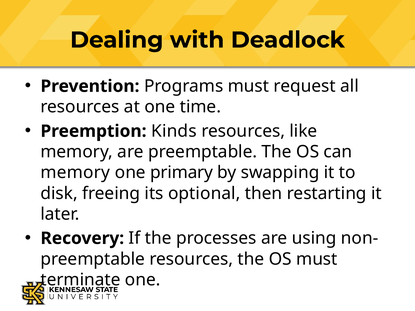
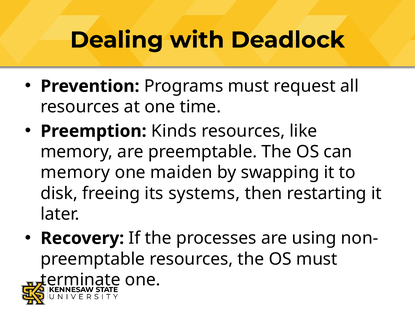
primary: primary -> maiden
optional: optional -> systems
